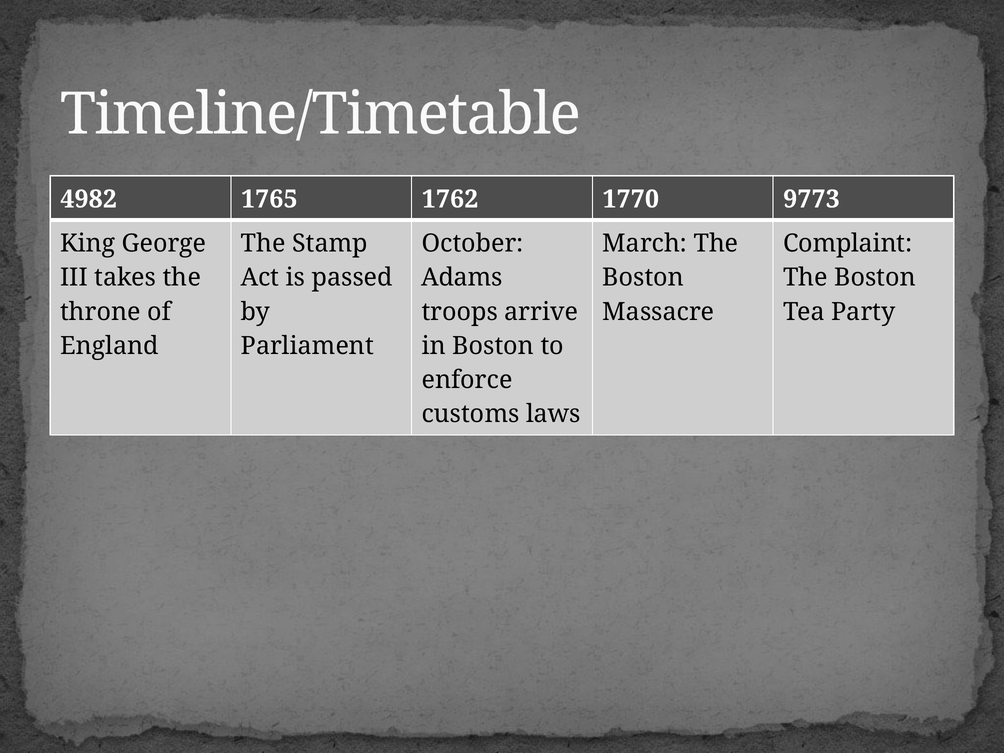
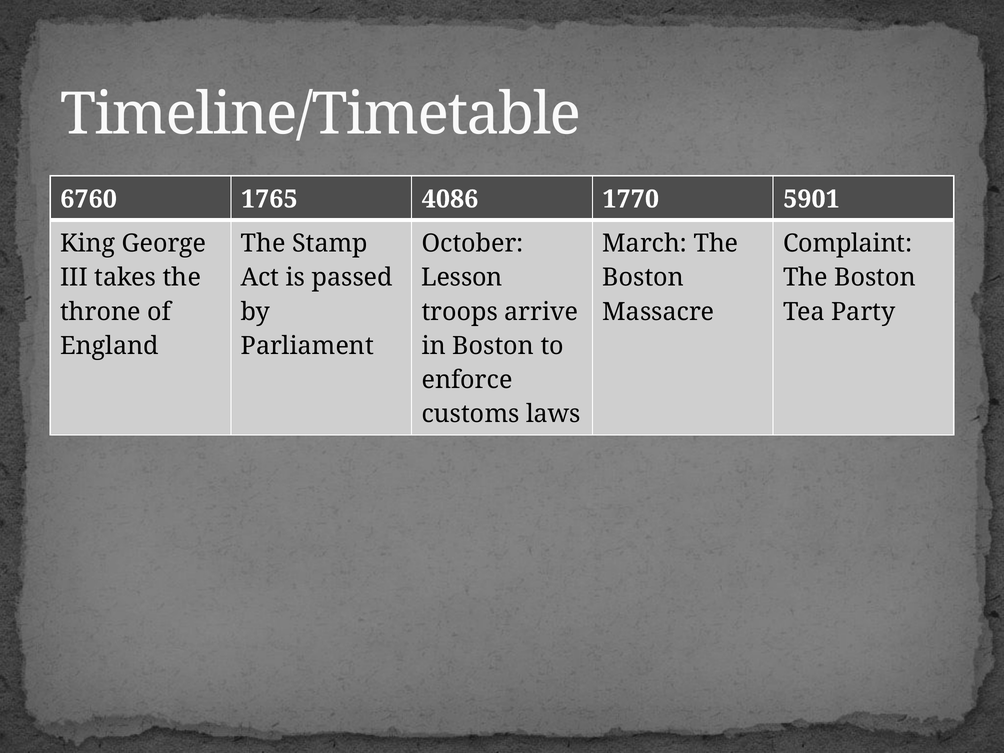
4982: 4982 -> 6760
1762: 1762 -> 4086
9773: 9773 -> 5901
Adams: Adams -> Lesson
